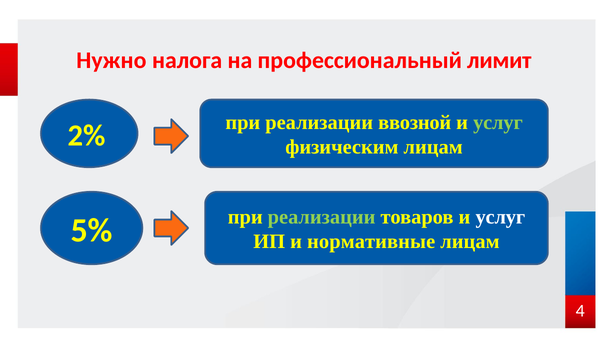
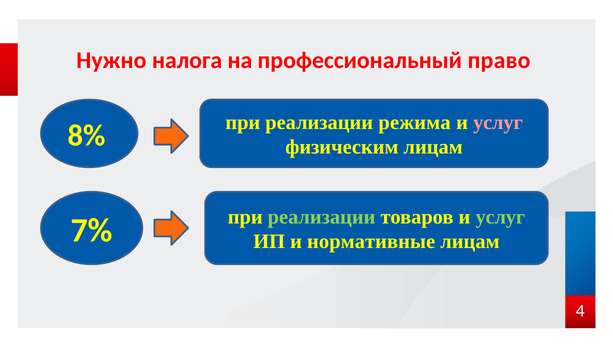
лимит: лимит -> право
2%: 2% -> 8%
ввозной: ввозной -> режима
услуг at (498, 122) colour: light green -> pink
5%: 5% -> 7%
услуг at (500, 217) colour: white -> light green
